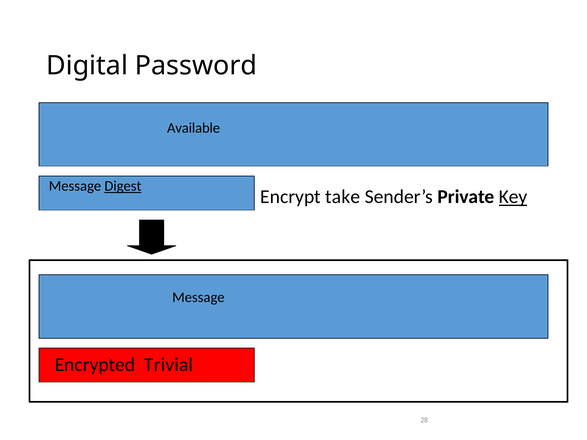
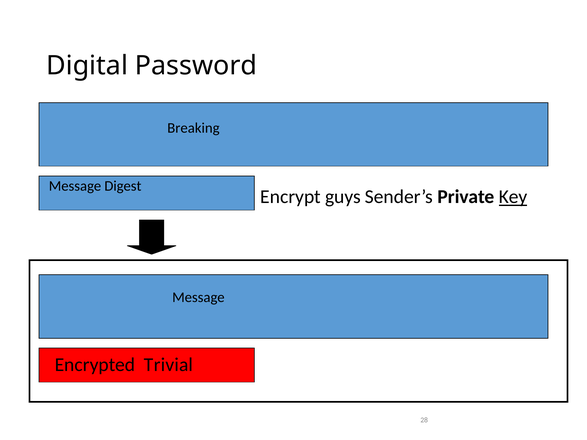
Available: Available -> Breaking
Digest underline: present -> none
take: take -> guys
